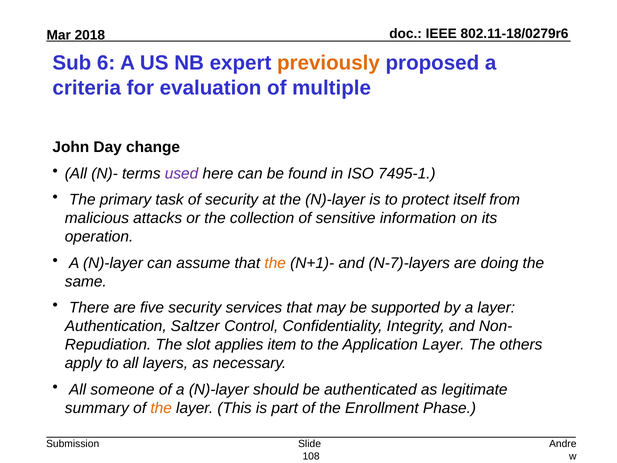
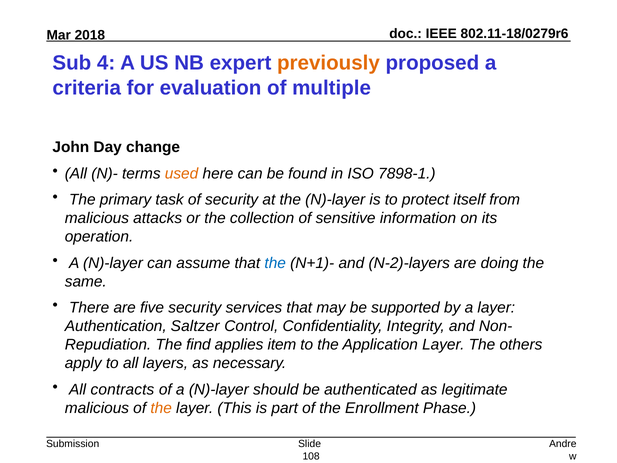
6: 6 -> 4
used colour: purple -> orange
7495-1: 7495-1 -> 7898-1
the at (275, 263) colour: orange -> blue
N-7)-layers: N-7)-layers -> N-2)-layers
slot: slot -> find
someone: someone -> contracts
summary at (97, 408): summary -> malicious
